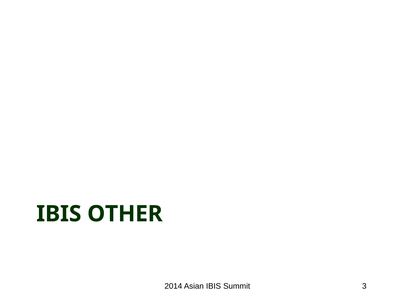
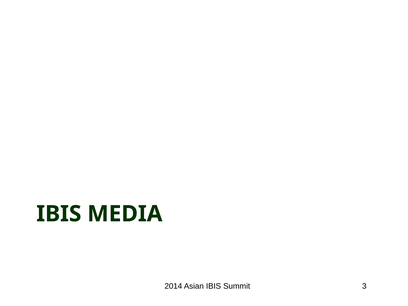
OTHER: OTHER -> MEDIA
